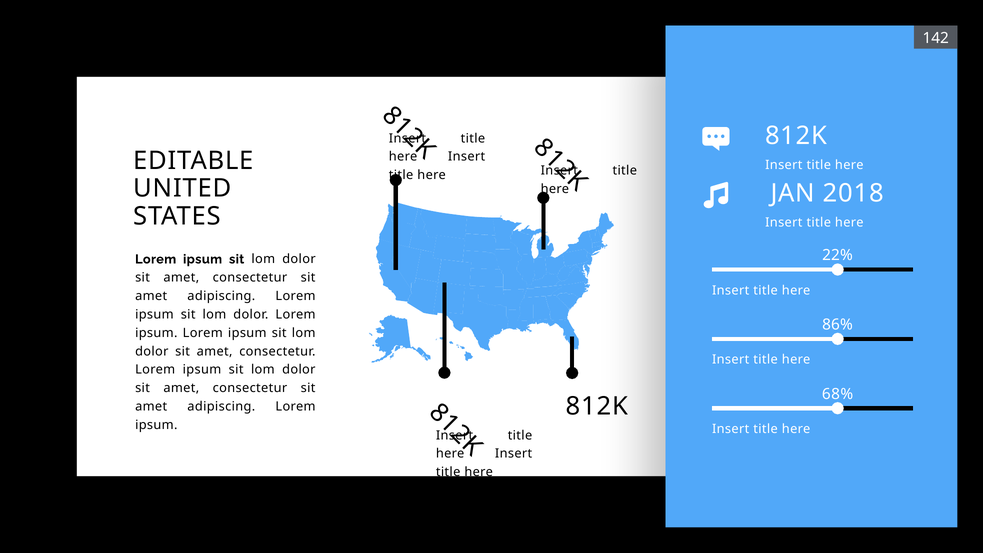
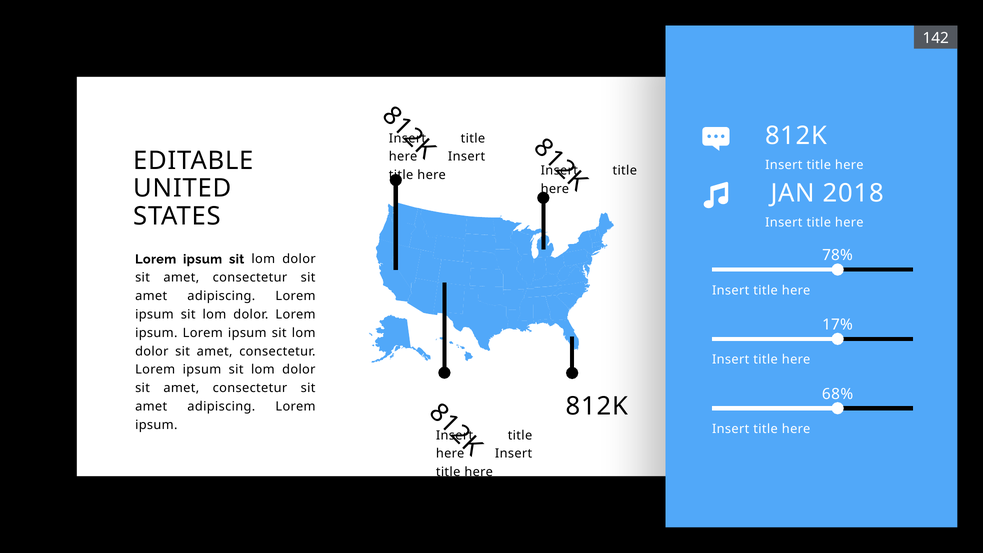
22%: 22% -> 78%
86%: 86% -> 17%
